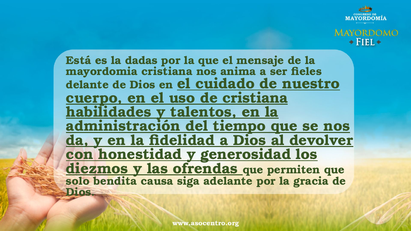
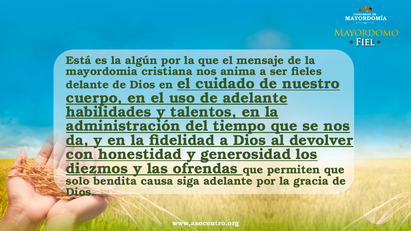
dadas: dadas -> algún
de cristiana: cristiana -> adelante
